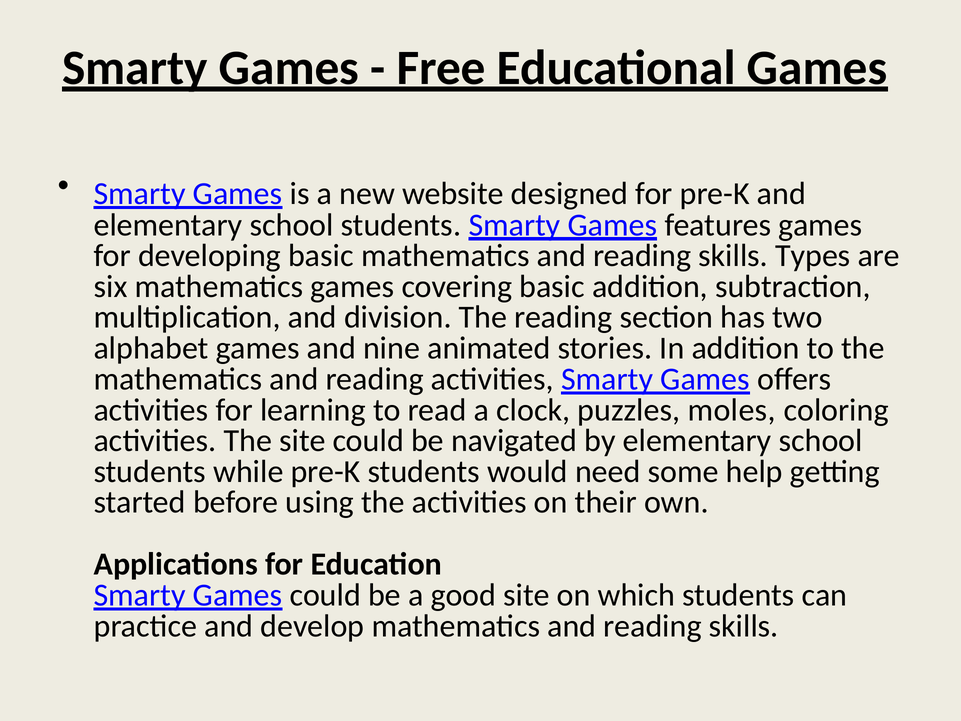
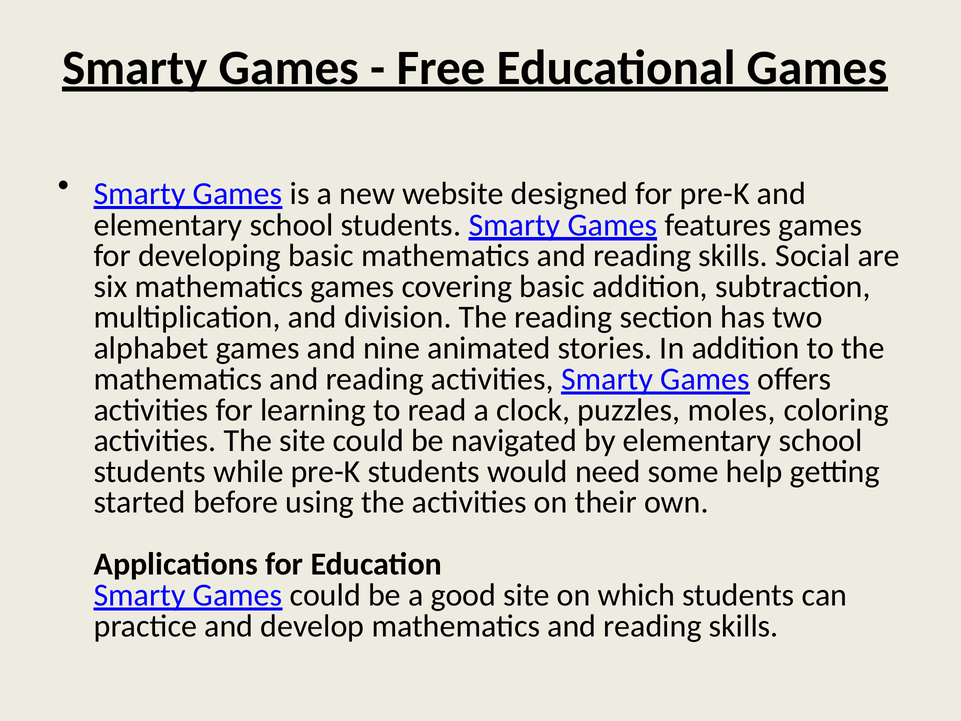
Types: Types -> Social
